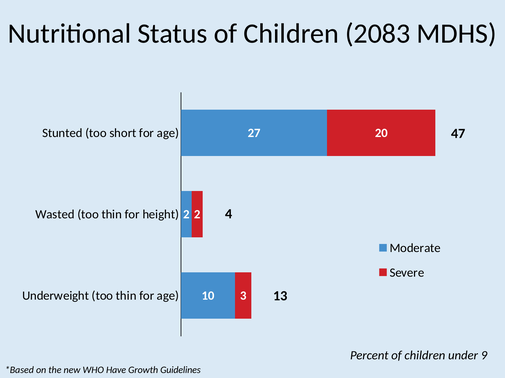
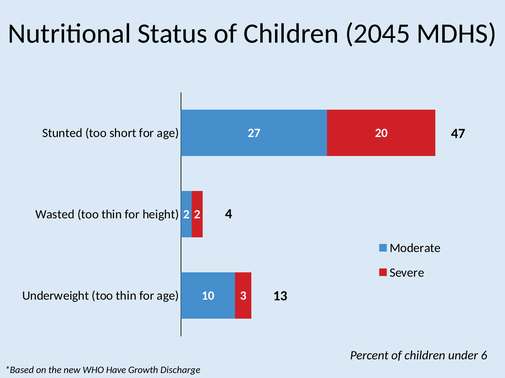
2083: 2083 -> 2045
9: 9 -> 6
Guidelines: Guidelines -> Discharge
